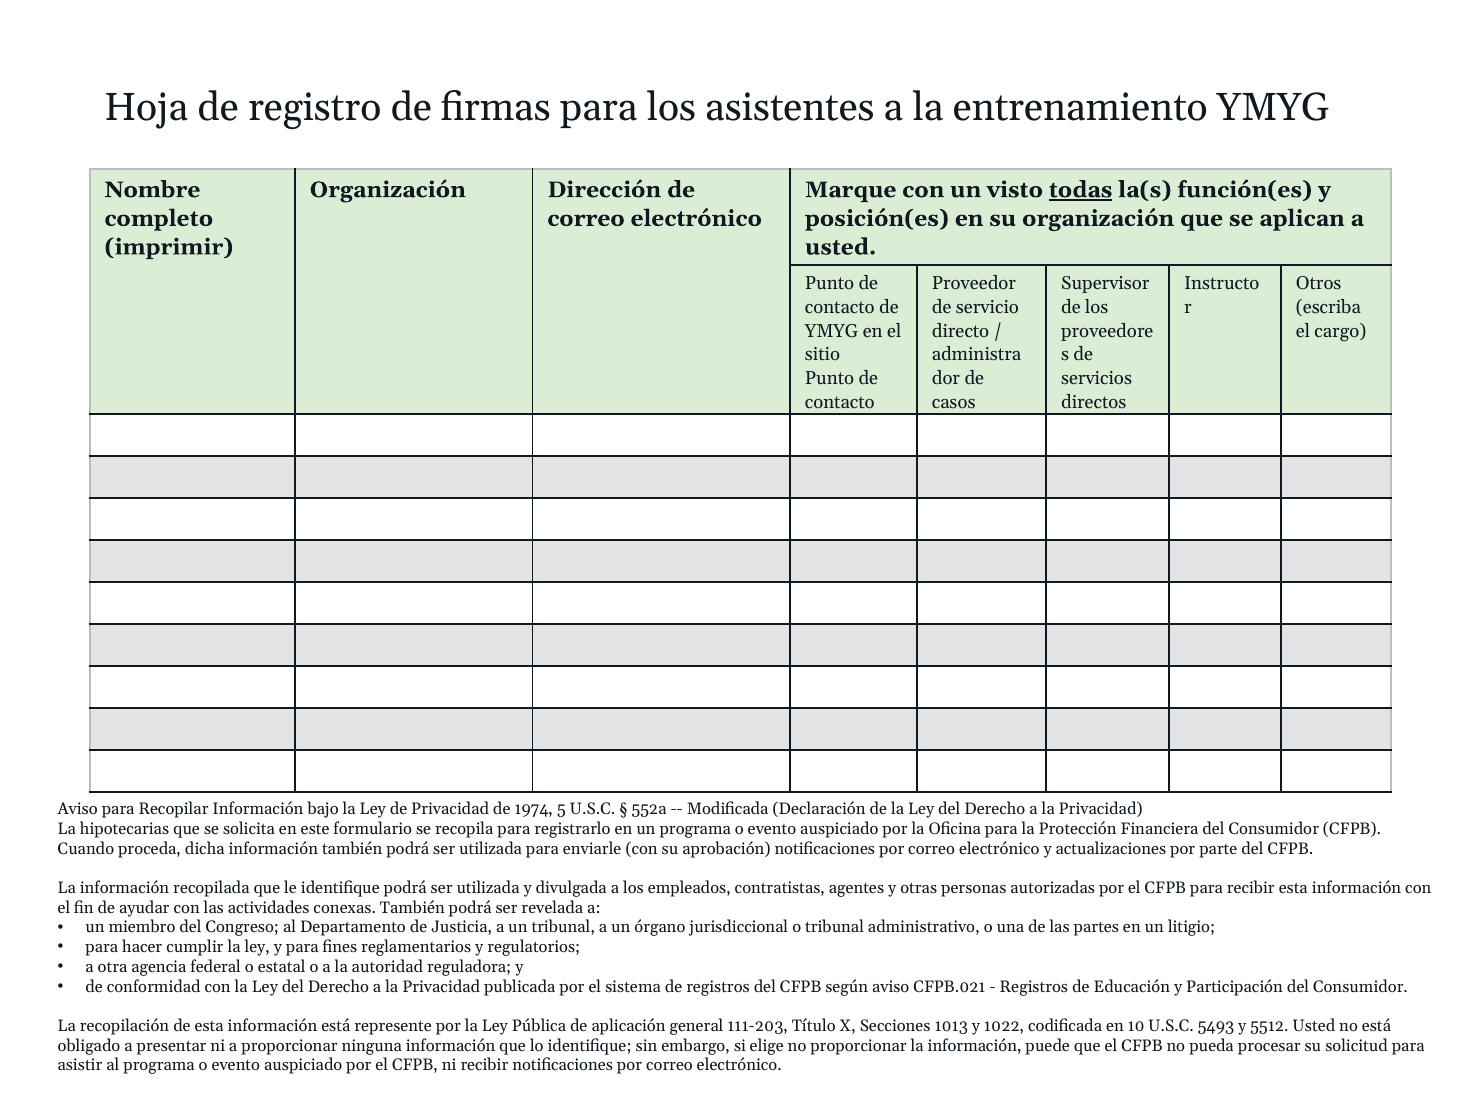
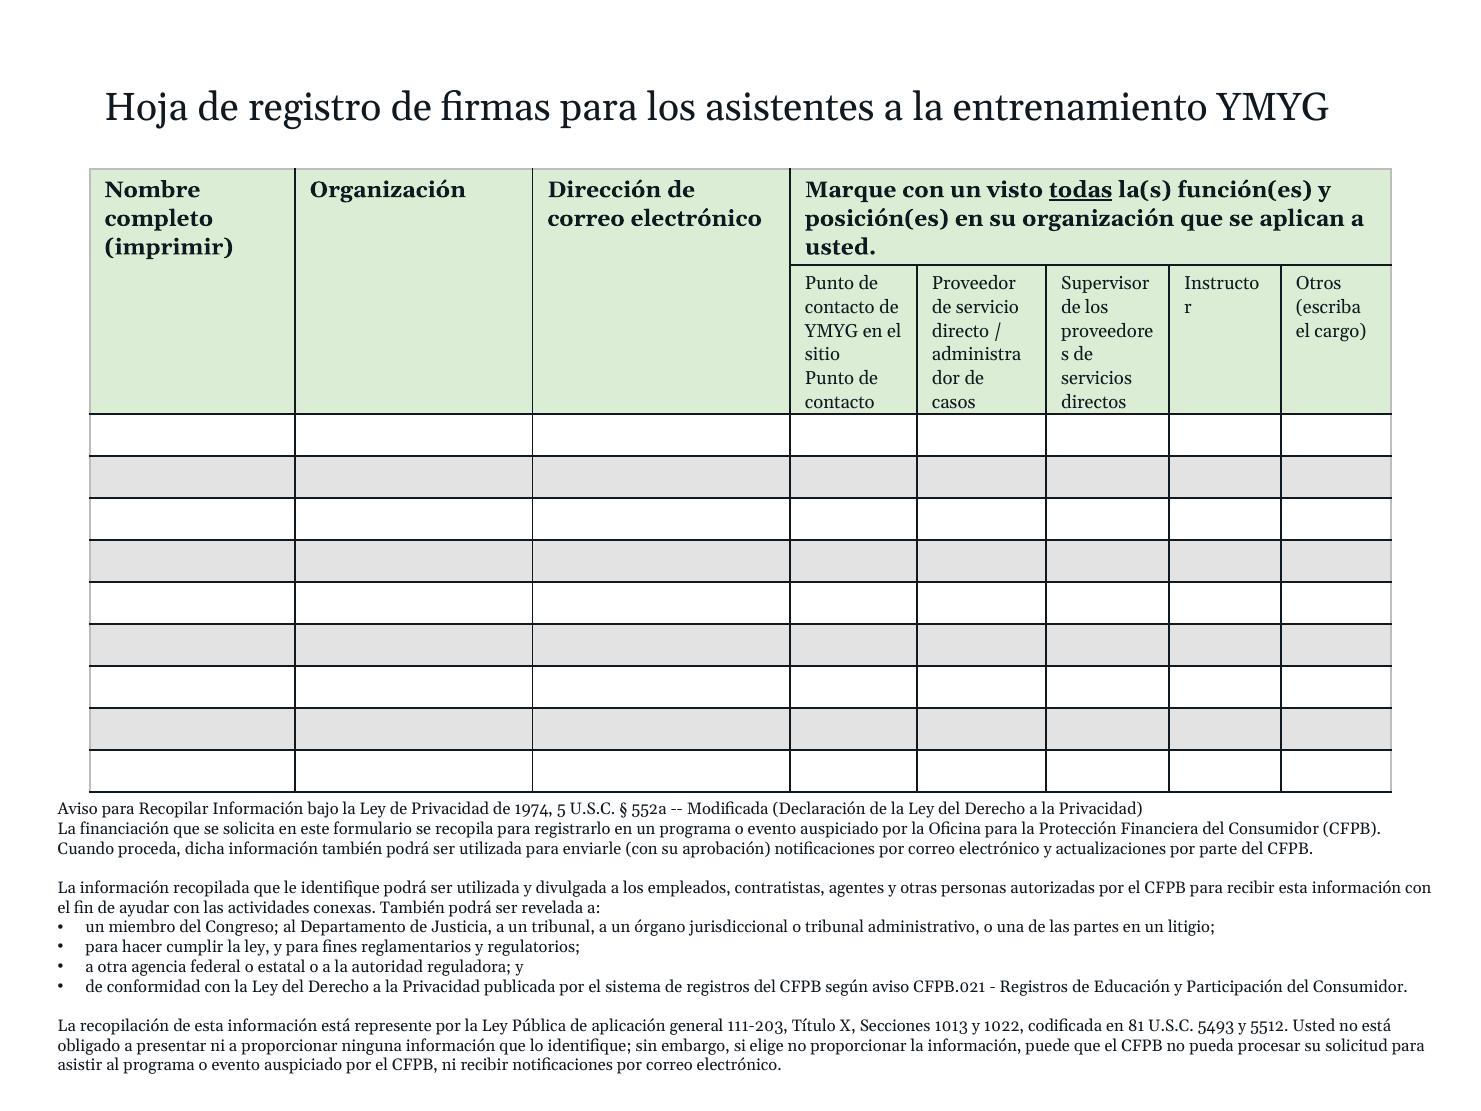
hipotecarias: hipotecarias -> financiación
10: 10 -> 81
